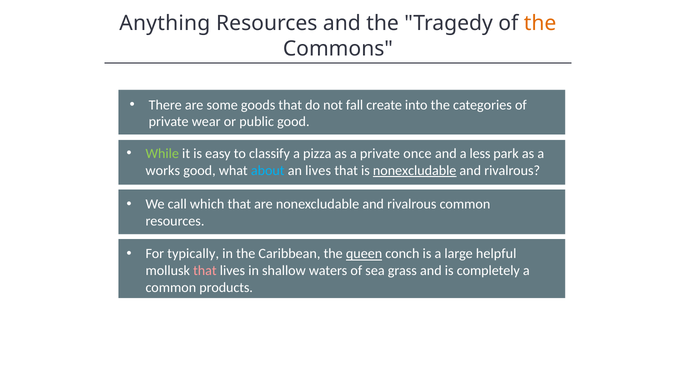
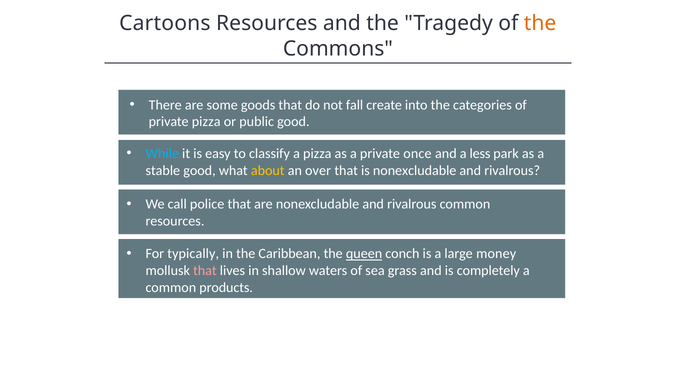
Anything: Anything -> Cartoons
private wear: wear -> pizza
While colour: light green -> light blue
works: works -> stable
about colour: light blue -> yellow
an lives: lives -> over
nonexcludable at (415, 171) underline: present -> none
which: which -> police
helpful: helpful -> money
